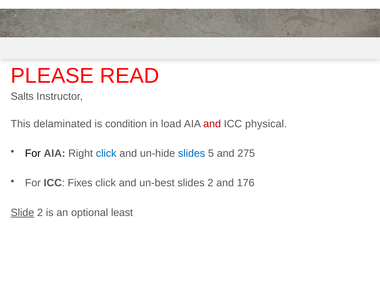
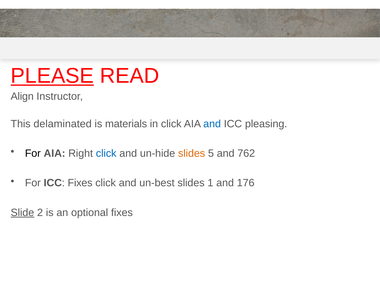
PLEASE underline: none -> present
Salts: Salts -> Align
condition: condition -> materials
in load: load -> click
and at (212, 124) colour: red -> blue
physical: physical -> pleasing
slides at (192, 153) colour: blue -> orange
275: 275 -> 762
slides 2: 2 -> 1
optional least: least -> fixes
